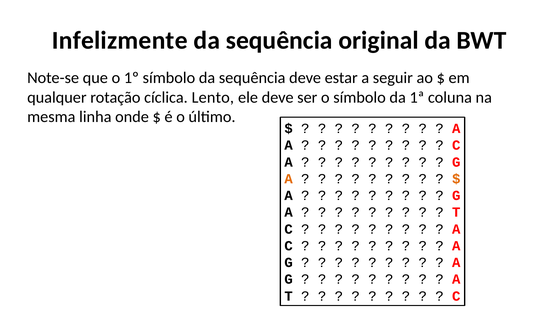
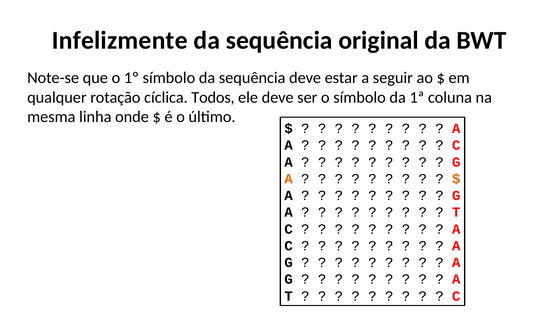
Lento: Lento -> Todos
